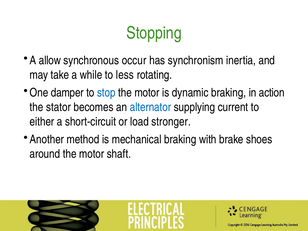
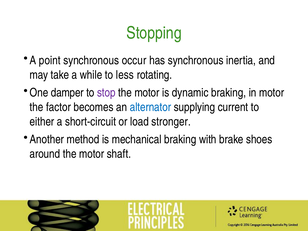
allow: allow -> point
has synchronism: synchronism -> synchronous
stop colour: blue -> purple
in action: action -> motor
stator: stator -> factor
